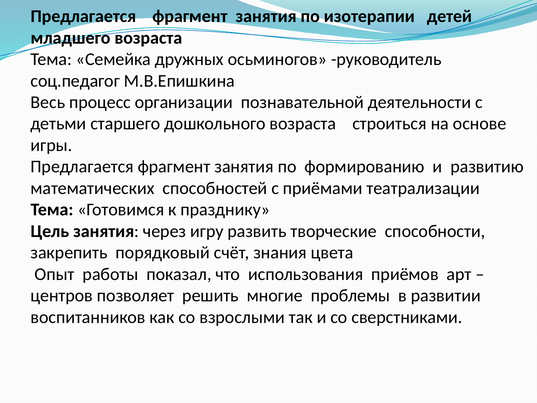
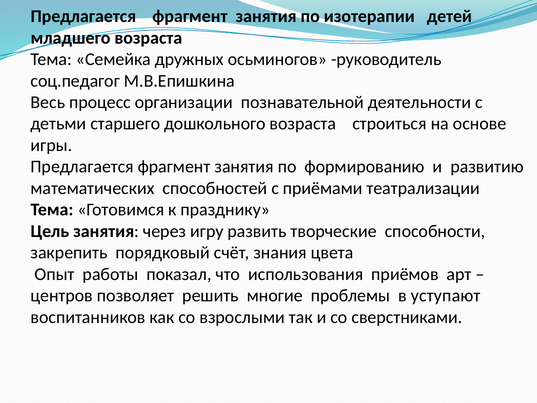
развитии: развитии -> уступают
